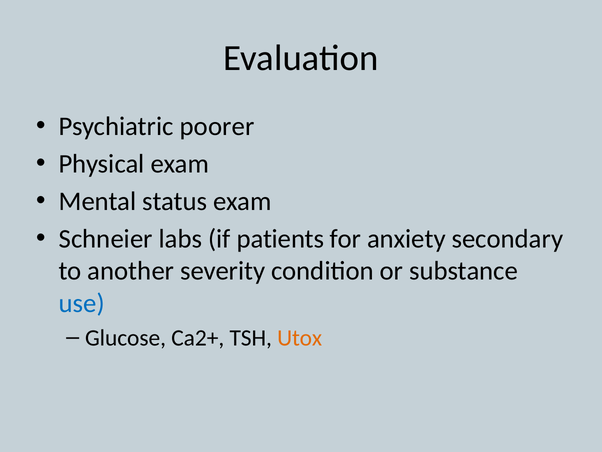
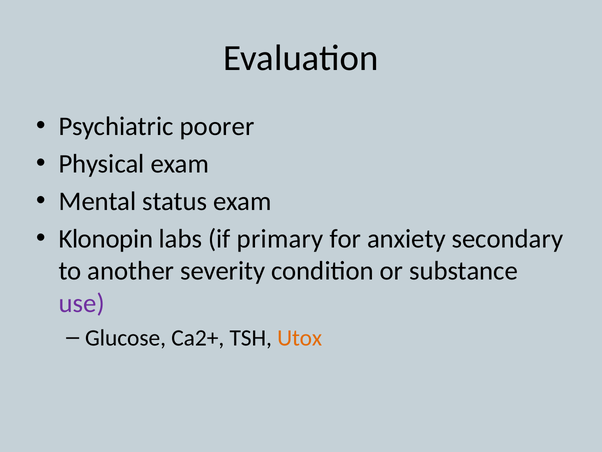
Schneier: Schneier -> Klonopin
patients: patients -> primary
use colour: blue -> purple
